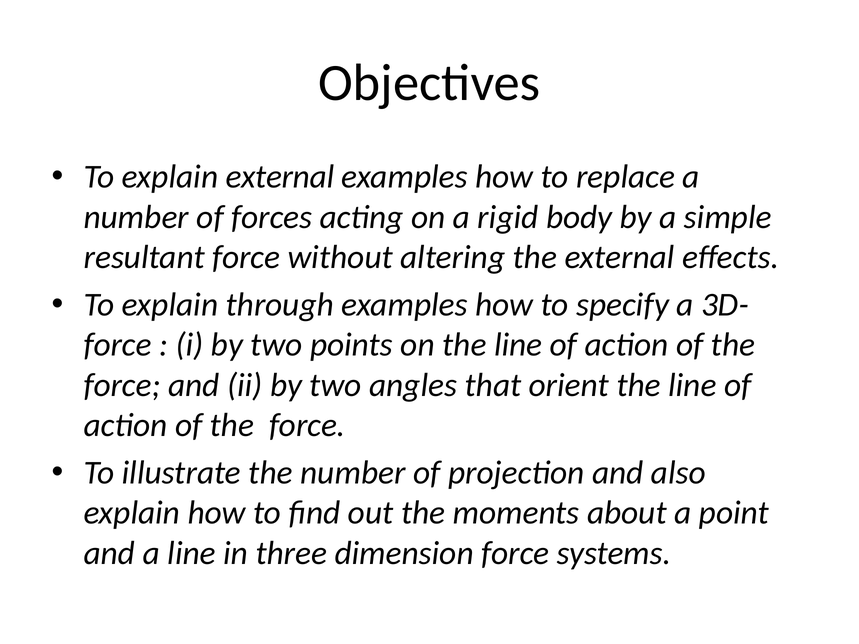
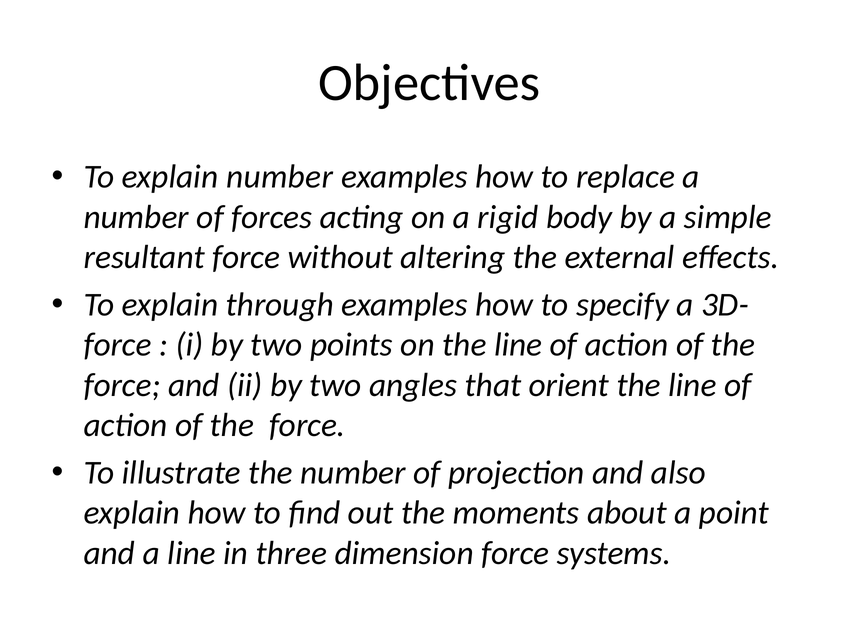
explain external: external -> number
